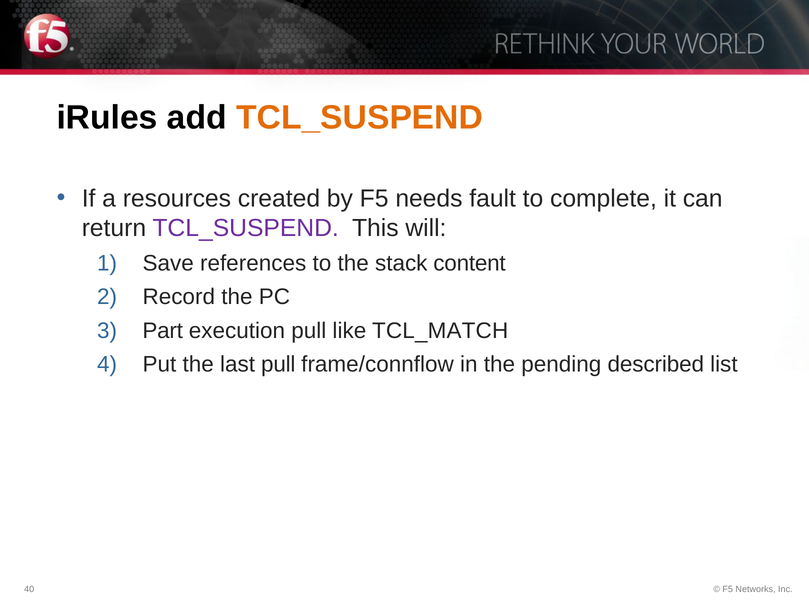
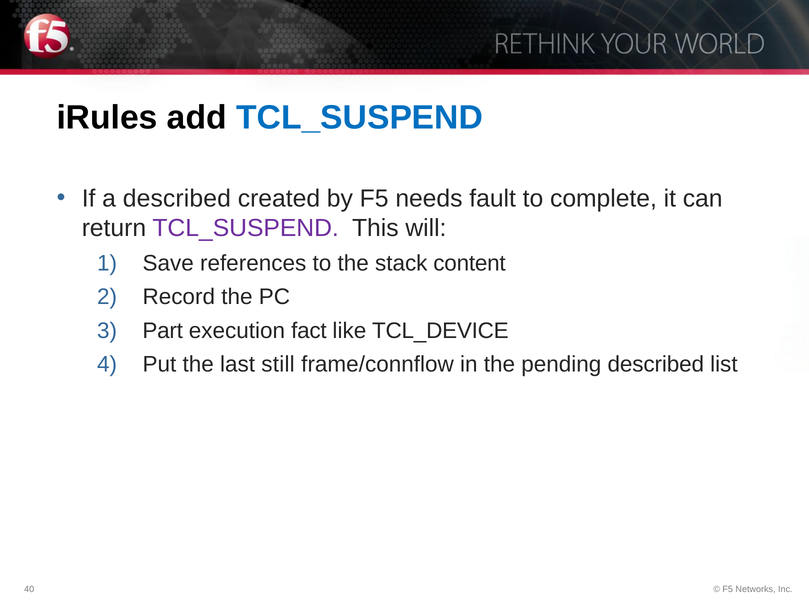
TCL_SUSPEND at (360, 117) colour: orange -> blue
a resources: resources -> described
execution pull: pull -> fact
TCL_MATCH: TCL_MATCH -> TCL_DEVICE
last pull: pull -> still
